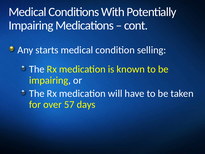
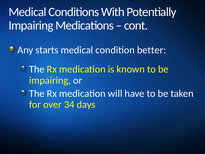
selling: selling -> better
57: 57 -> 34
